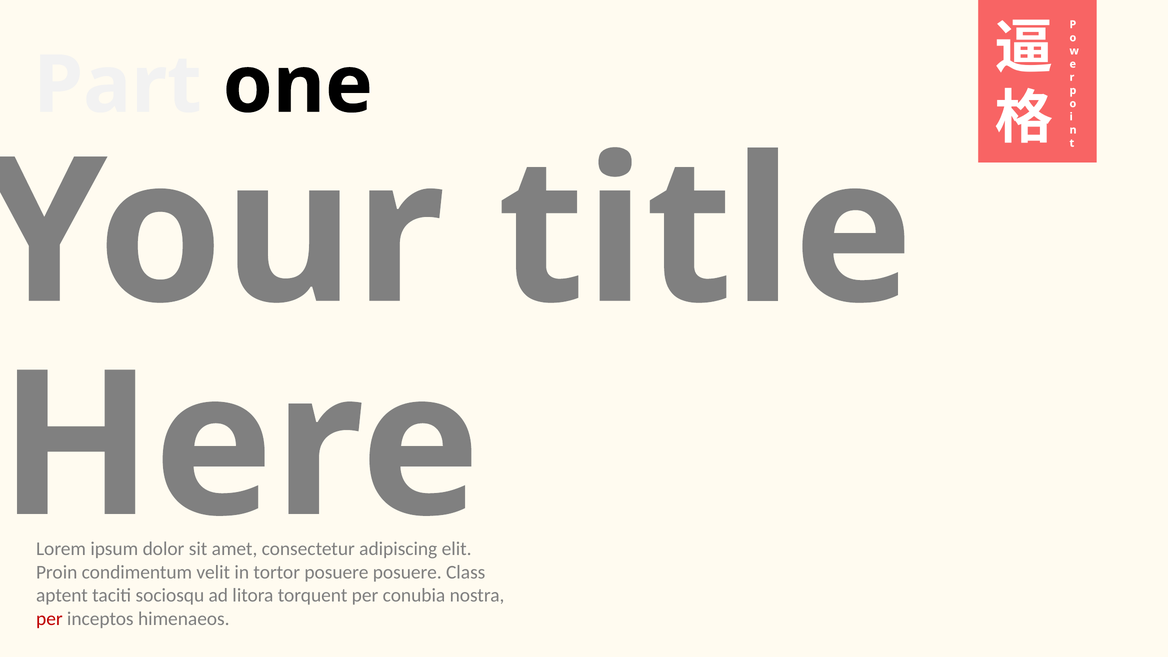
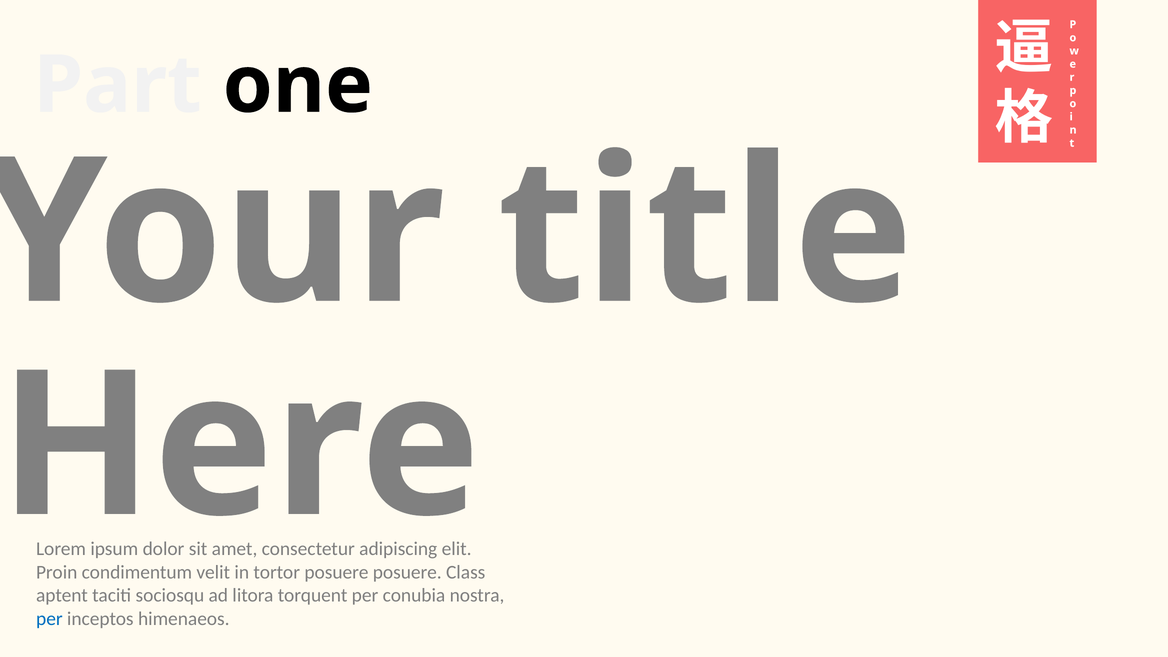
per at (49, 619) colour: red -> blue
